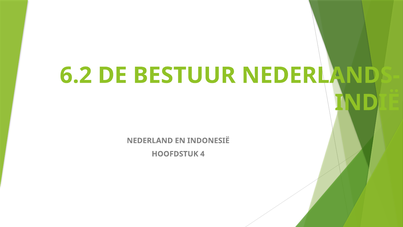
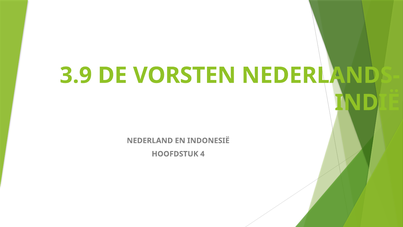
6.2: 6.2 -> 3.9
BESTUUR: BESTUUR -> VORSTEN
